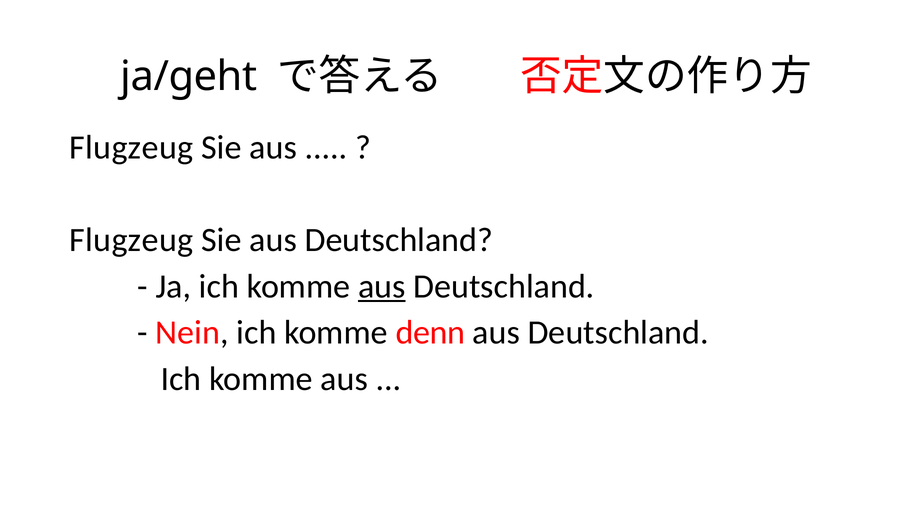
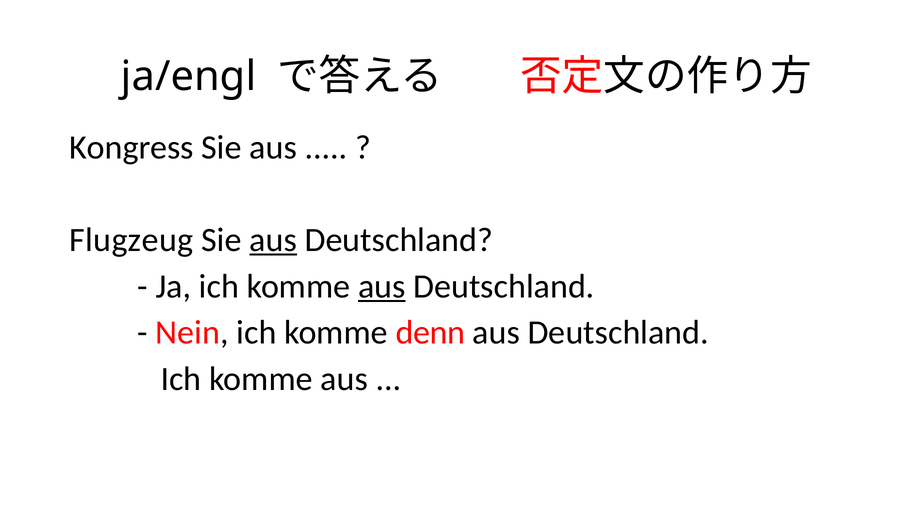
ja/geht: ja/geht -> ja/engl
Flugzeug at (131, 148): Flugzeug -> Kongress
aus at (273, 240) underline: none -> present
